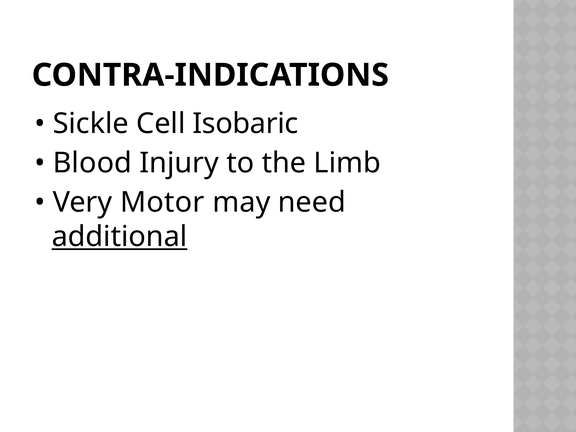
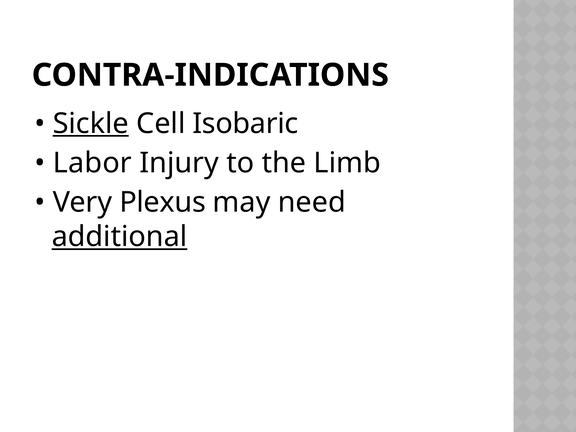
Sickle underline: none -> present
Blood: Blood -> Labor
Motor: Motor -> Plexus
